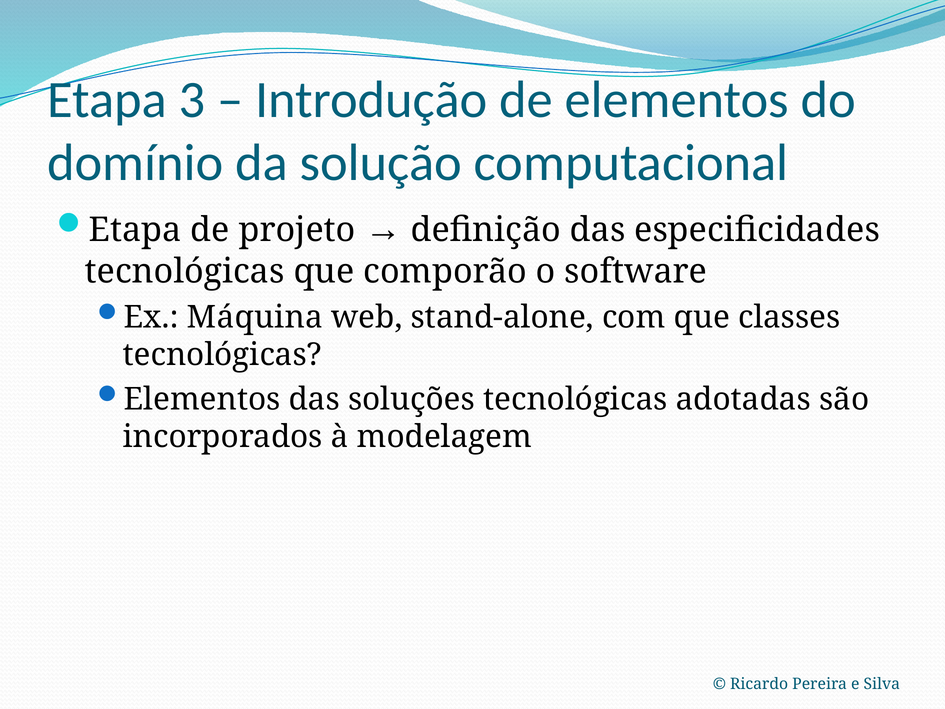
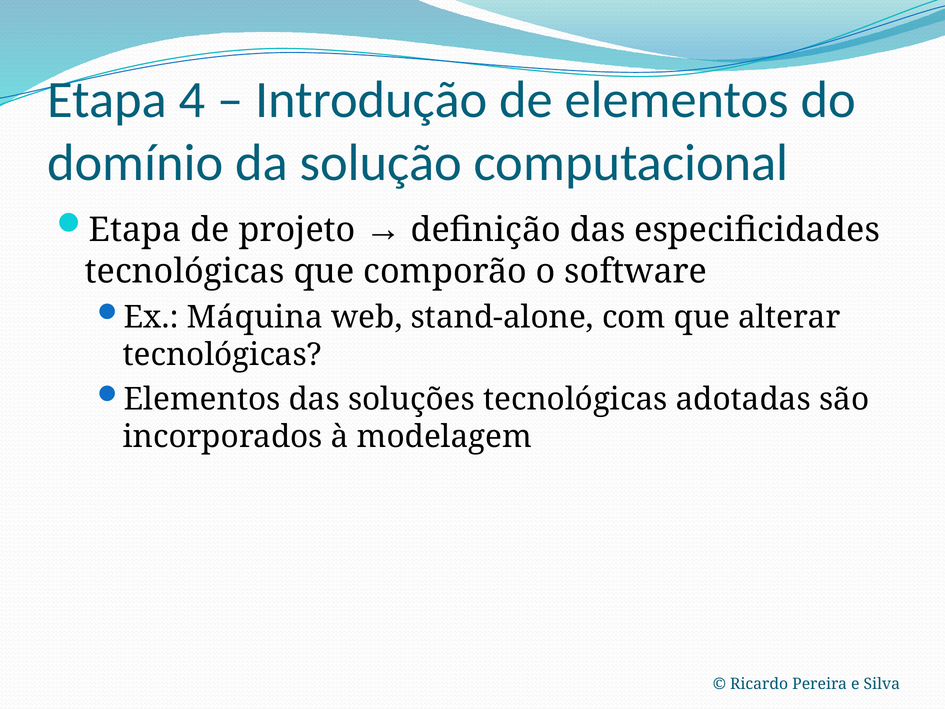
3: 3 -> 4
classes: classes -> alterar
